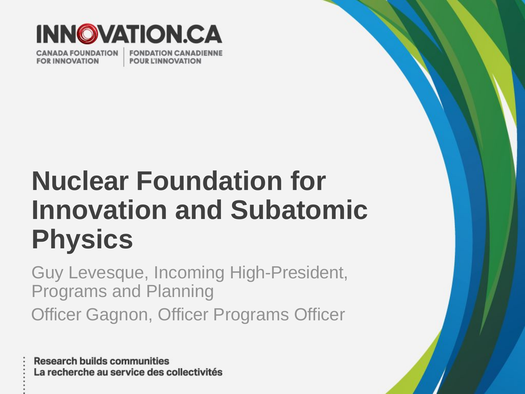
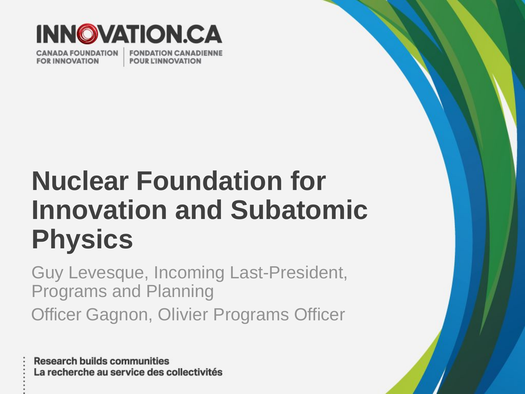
High-President: High-President -> Last-President
Gagnon Officer: Officer -> Olivier
